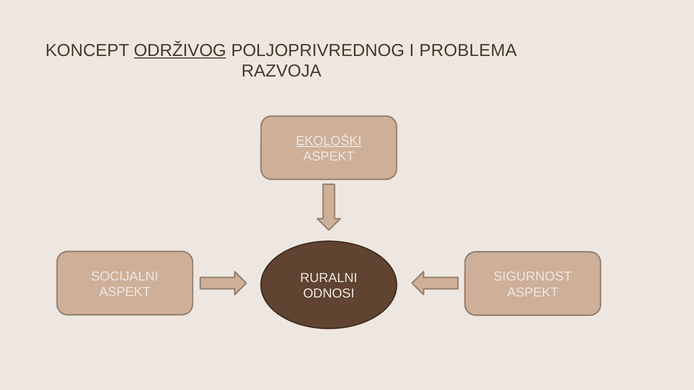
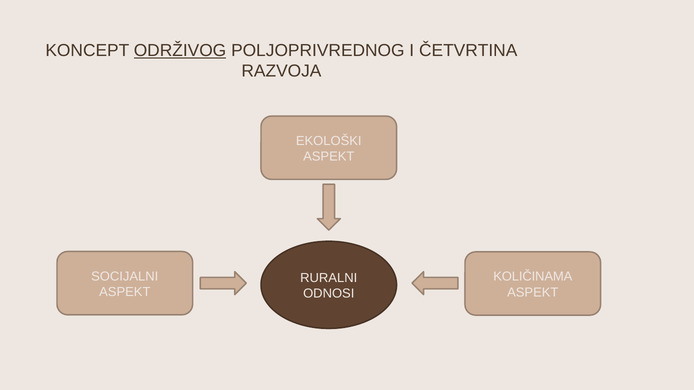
PROBLEMA: PROBLEMA -> ČETVRTINA
EKOLOŠKI underline: present -> none
SIGURNOST: SIGURNOST -> KOLIČINAMA
